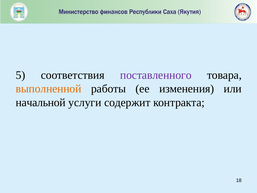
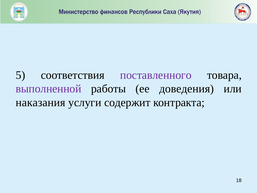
выполненной colour: orange -> purple
изменения: изменения -> доведения
начальной: начальной -> наказания
